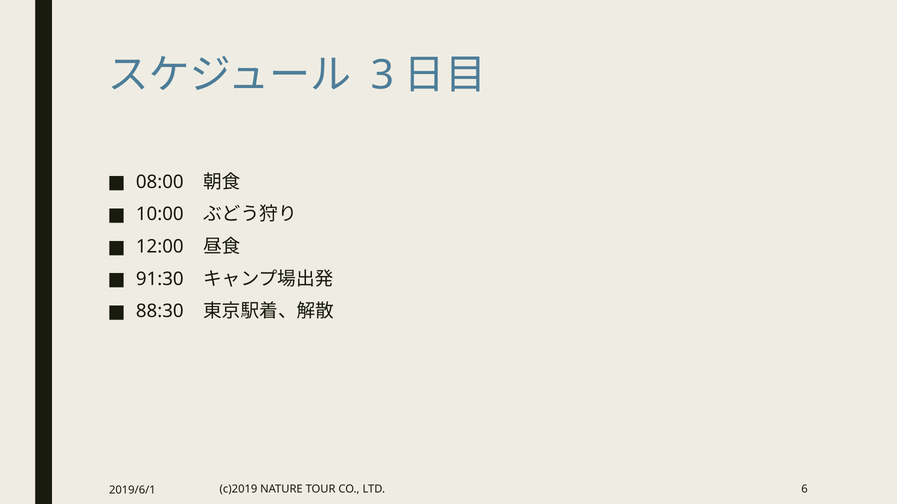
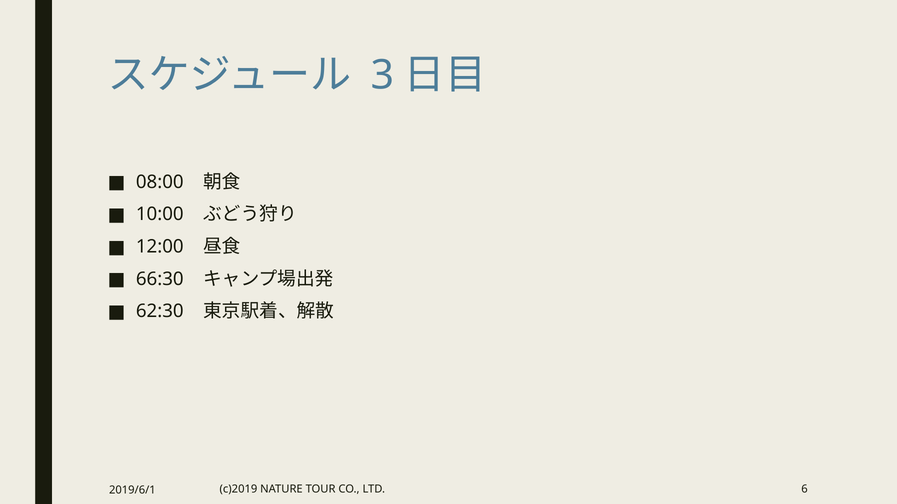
91:30: 91:30 -> 66:30
88:30: 88:30 -> 62:30
